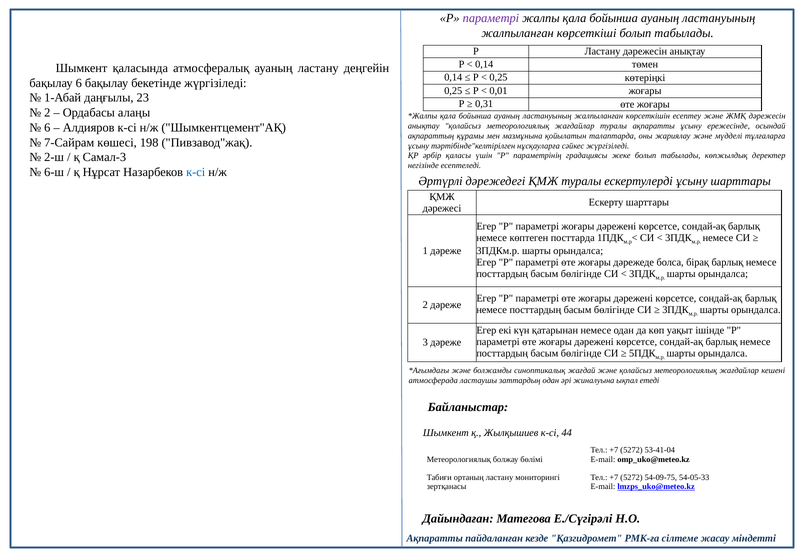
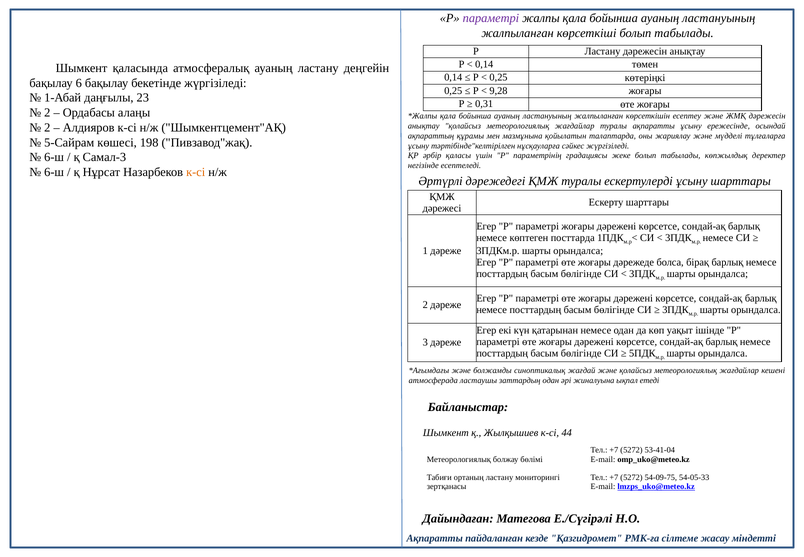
0,01: 0,01 -> 9,28
6 at (47, 127): 6 -> 2
7-Сайрам: 7-Сайрам -> 5-Сайрам
2-ш at (54, 157): 2-ш -> 6-ш
к-сі at (196, 172) colour: blue -> orange
